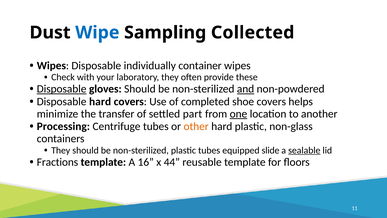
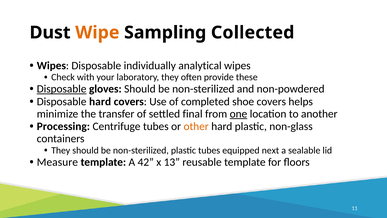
Wipe colour: blue -> orange
container: container -> analytical
and underline: present -> none
part: part -> final
slide: slide -> next
sealable underline: present -> none
Fractions: Fractions -> Measure
16: 16 -> 42
44: 44 -> 13
